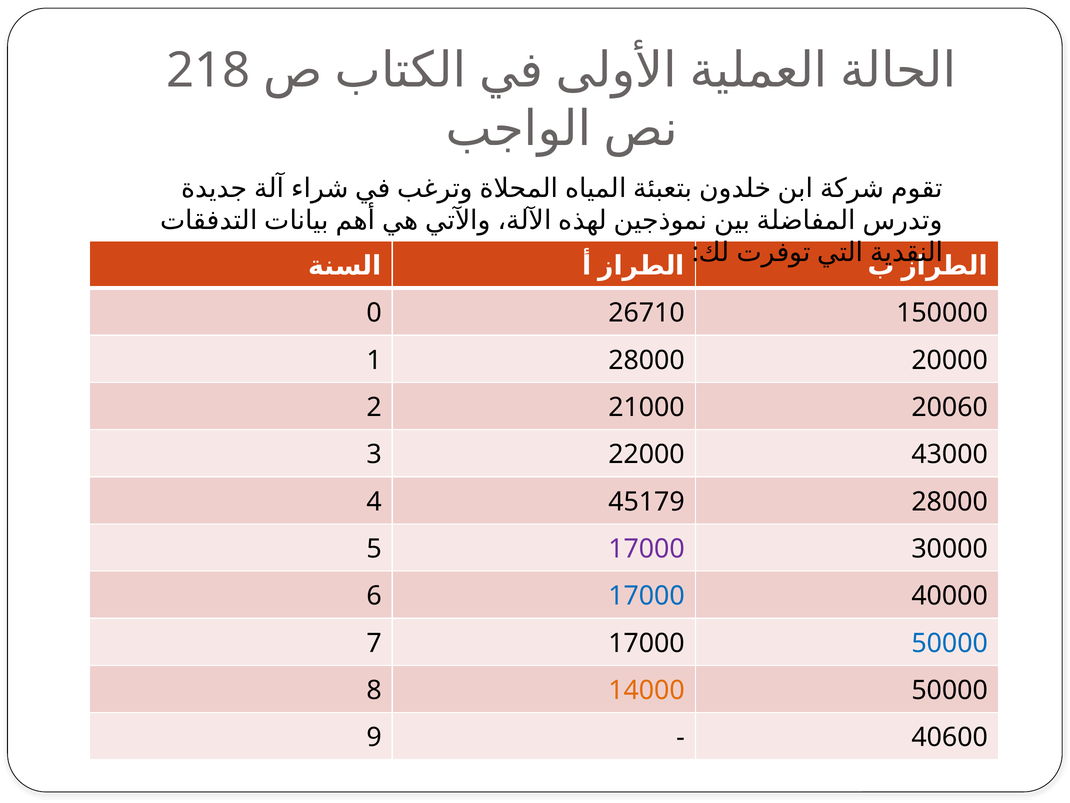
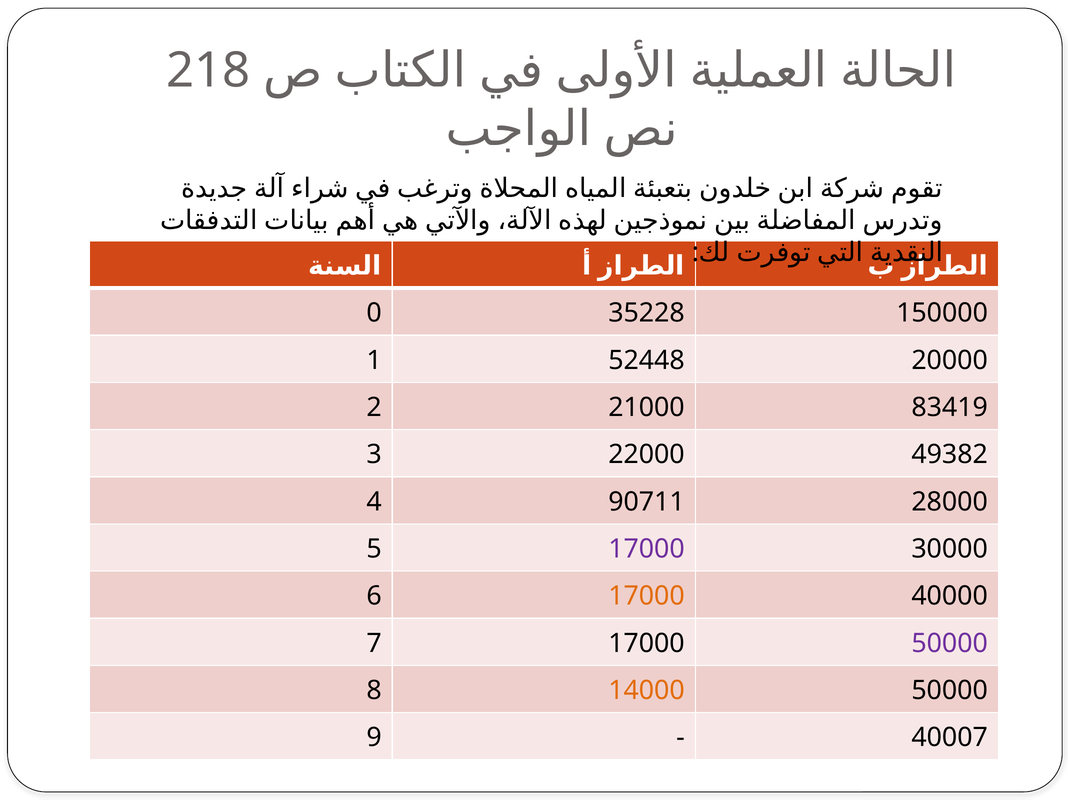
26710: 26710 -> 35228
1 28000: 28000 -> 52448
20060: 20060 -> 83419
43000: 43000 -> 49382
45179: 45179 -> 90711
17000 at (646, 596) colour: blue -> orange
50000 at (950, 643) colour: blue -> purple
40600: 40600 -> 40007
